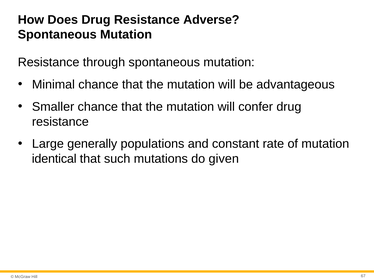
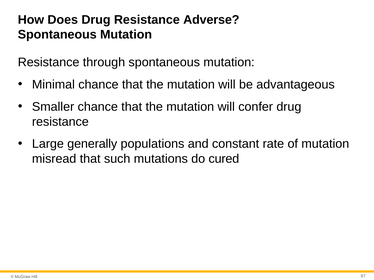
identical: identical -> misread
given: given -> cured
